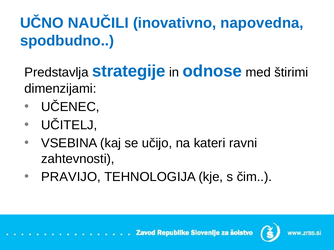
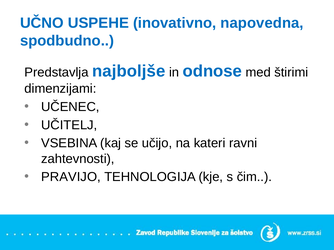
NAUČILI: NAUČILI -> USPEHE
strategije: strategije -> najboljše
